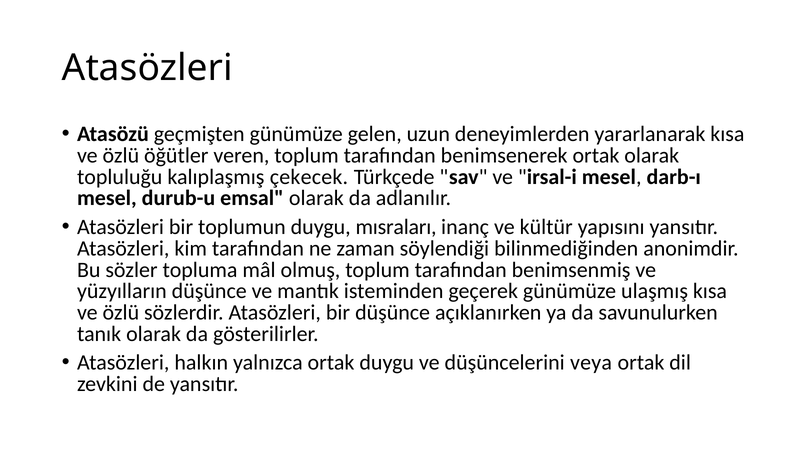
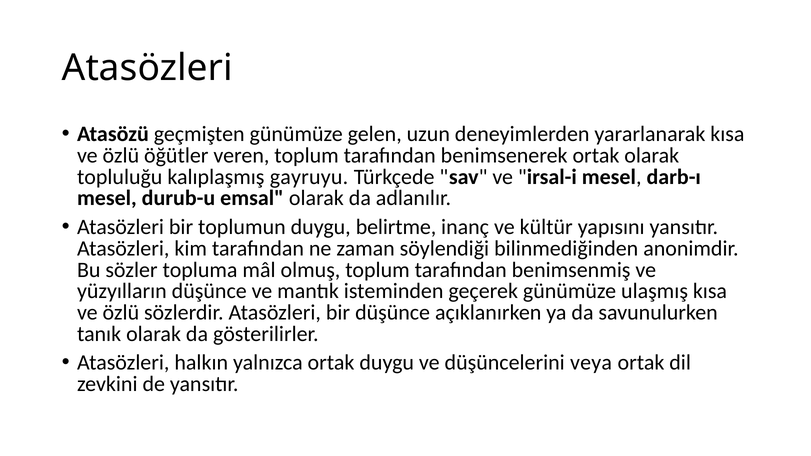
çekecek: çekecek -> gayruyu
mısraları: mısraları -> belirtme
